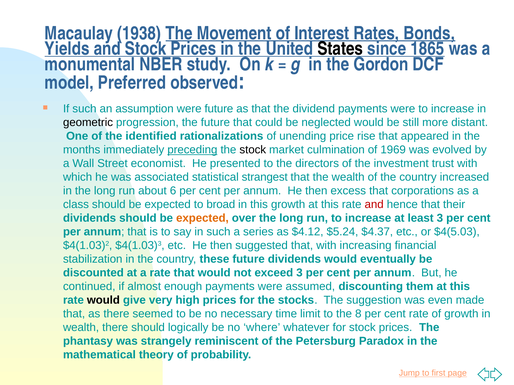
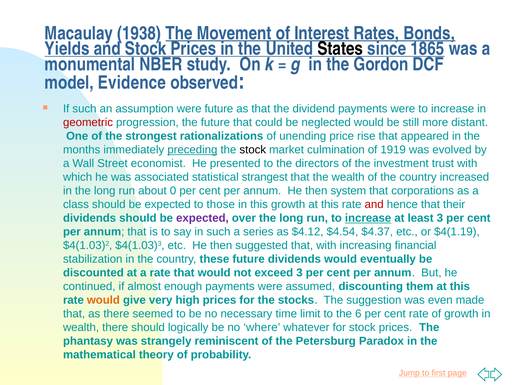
Preferred: Preferred -> Evidence
geometric colour: black -> red
identified: identified -> strongest
1969: 1969 -> 1919
6: 6 -> 0
excess: excess -> system
broad: broad -> those
expected at (202, 218) colour: orange -> purple
increase at (368, 218) underline: none -> present
$5.24: $5.24 -> $4.54
$4(5.03: $4(5.03 -> $4(1.19
would at (103, 301) colour: black -> orange
8: 8 -> 6
